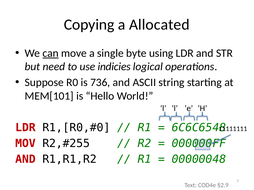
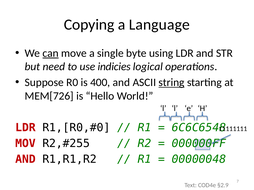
Allocated: Allocated -> Language
736: 736 -> 400
string underline: none -> present
MEM[101: MEM[101 -> MEM[726
